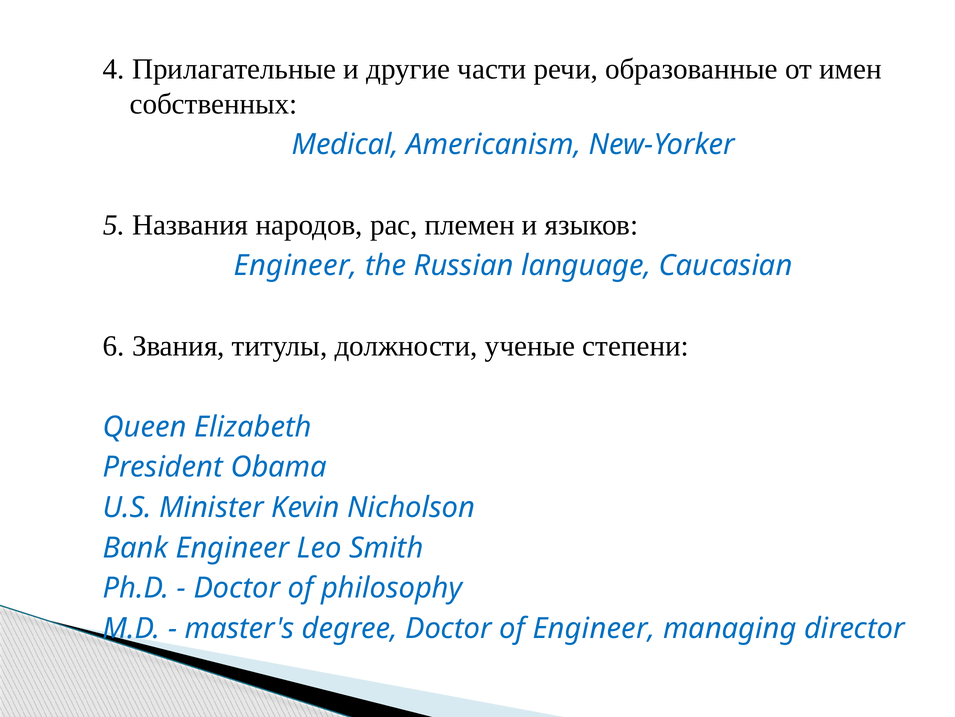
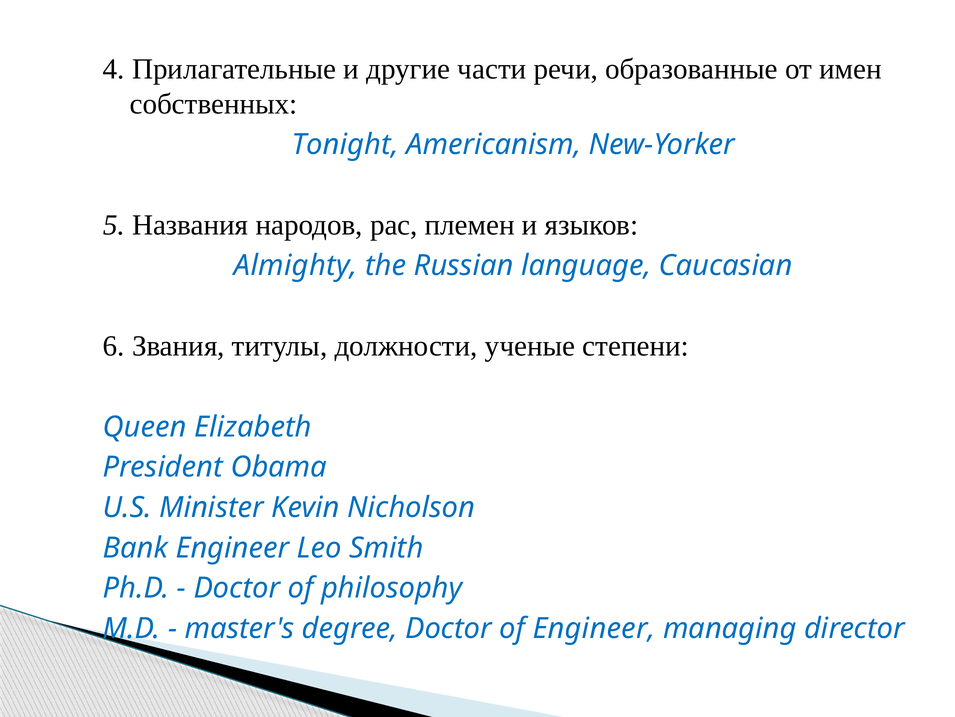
Medical: Medical -> Tonight
Engineer at (296, 265): Engineer -> Almighty
